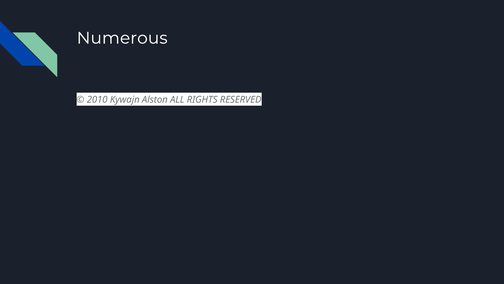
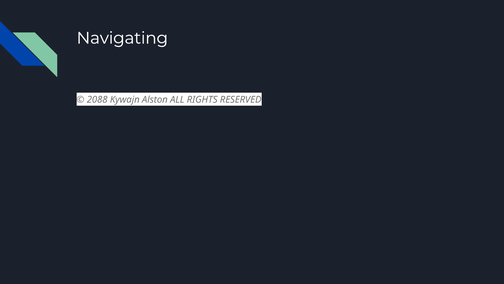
Numerous: Numerous -> Navigating
2010: 2010 -> 2088
